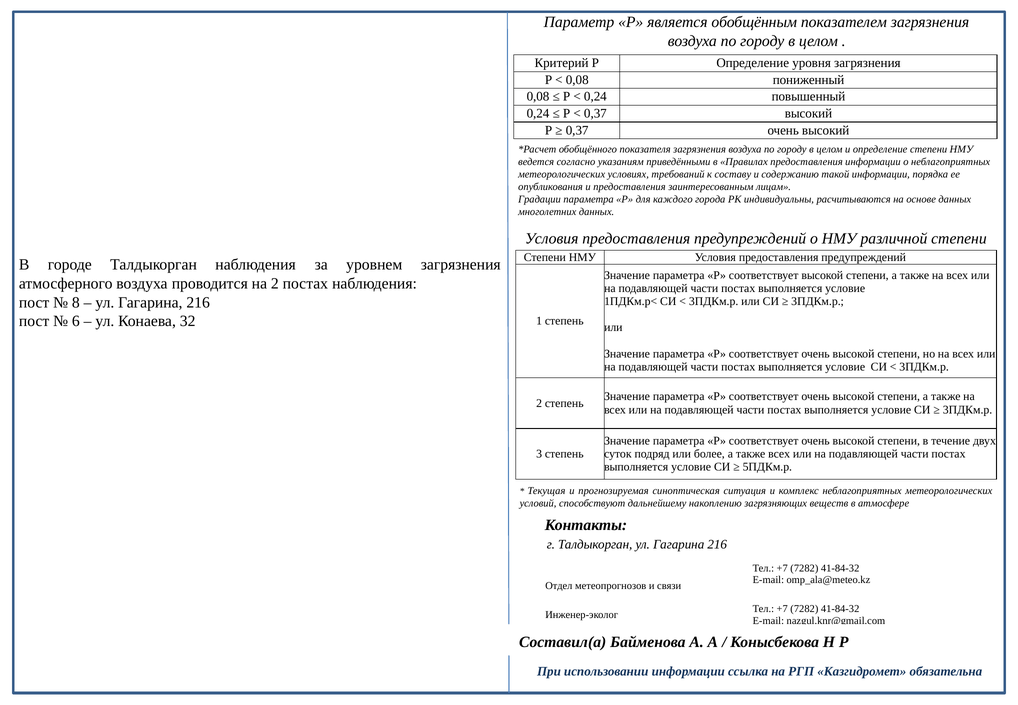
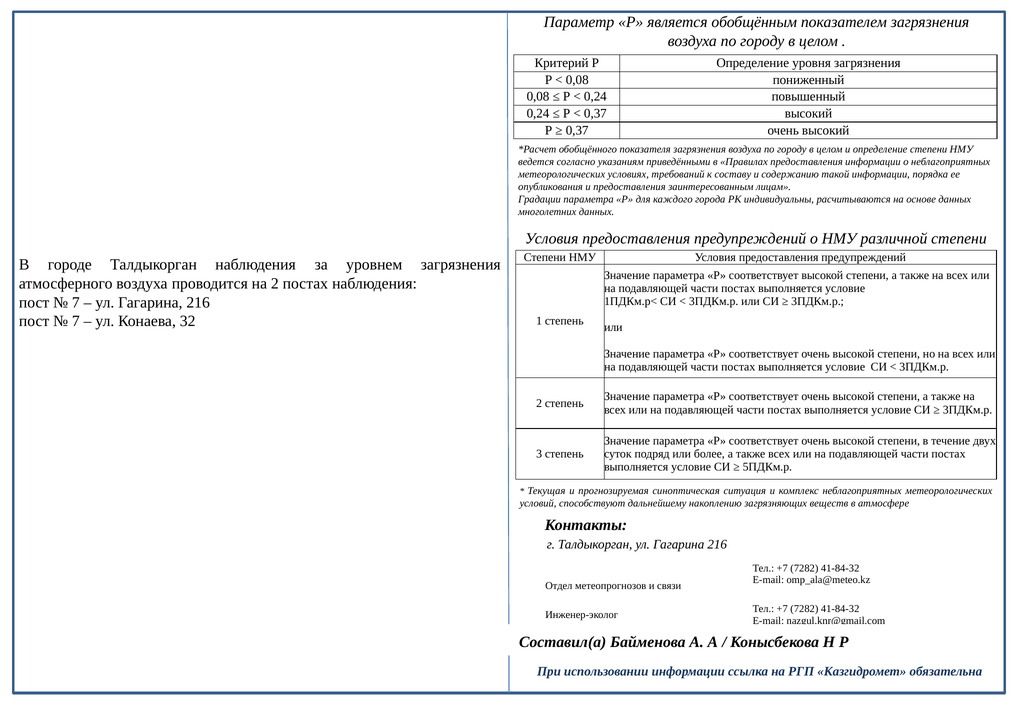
8 at (76, 302): 8 -> 7
6 at (76, 321): 6 -> 7
